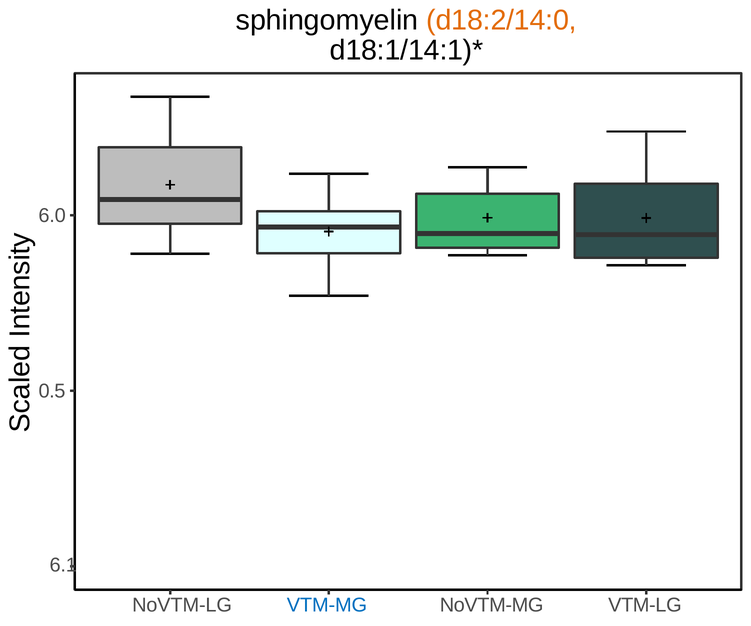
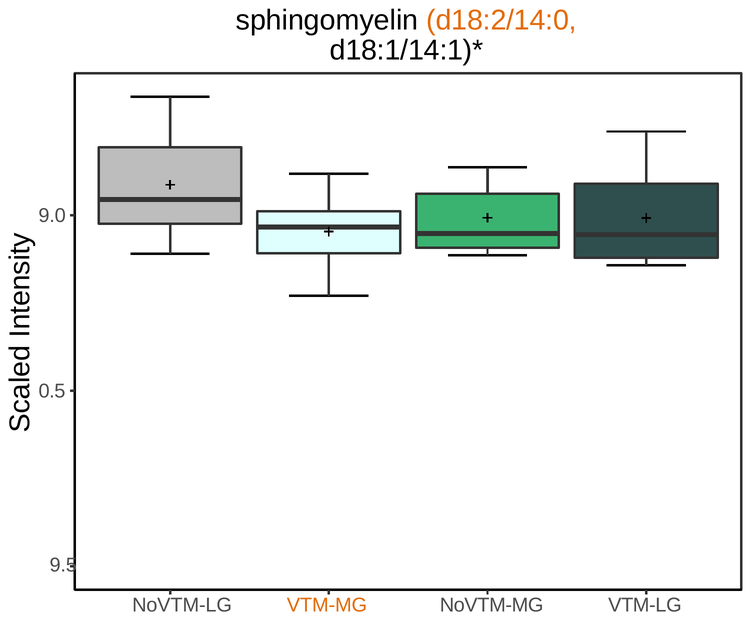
6.0: 6.0 -> 9.0
6.1: 6.1 -> 9.5
VTM-MG colour: blue -> orange
